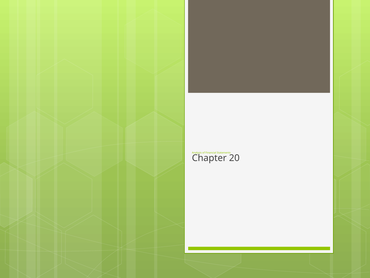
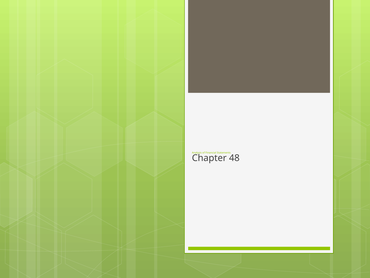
20: 20 -> 48
